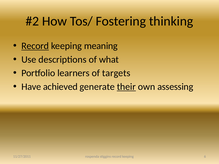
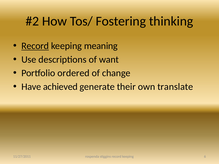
what: what -> want
learners: learners -> ordered
targets: targets -> change
their underline: present -> none
assessing: assessing -> translate
